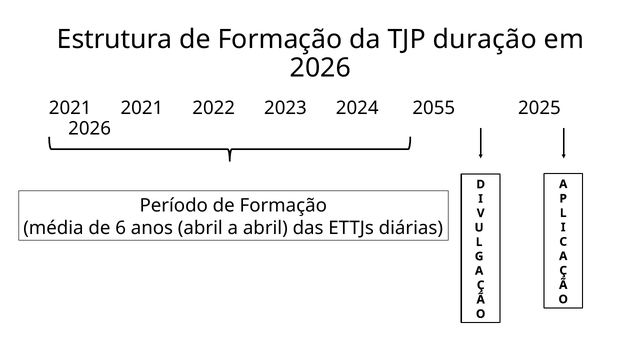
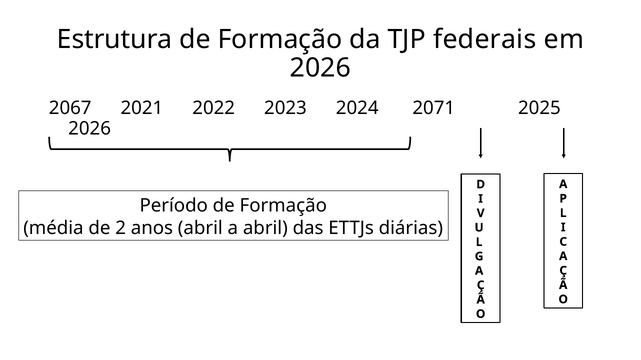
duração: duração -> federais
2021 at (70, 108): 2021 -> 2067
2055: 2055 -> 2071
6: 6 -> 2
